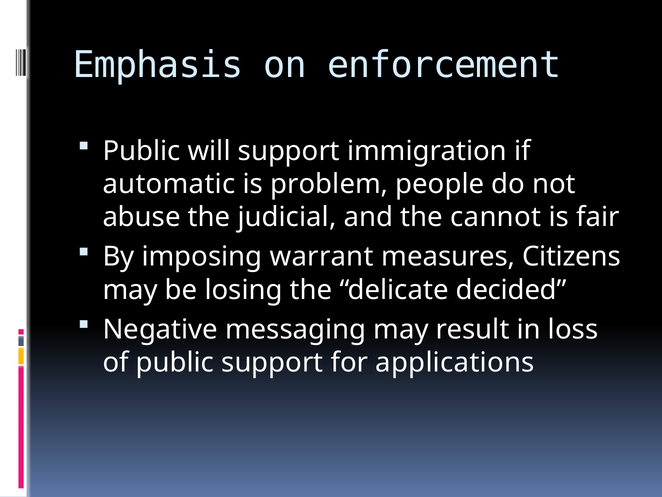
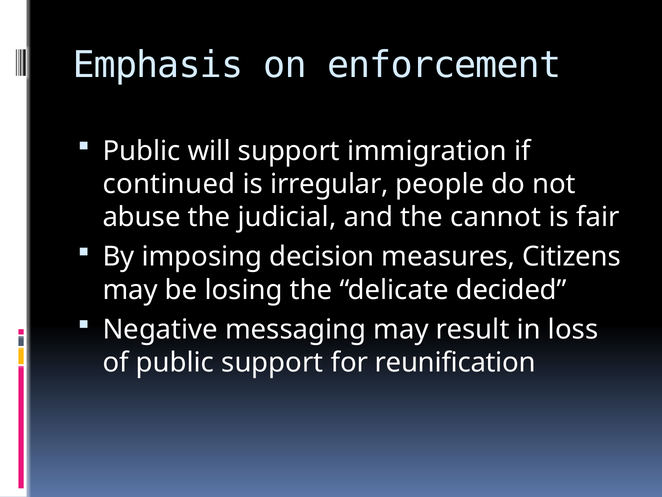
automatic: automatic -> continued
problem: problem -> irregular
warrant: warrant -> decision
applications: applications -> reunification
